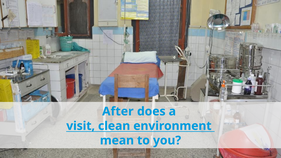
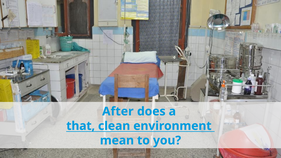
visit: visit -> that
